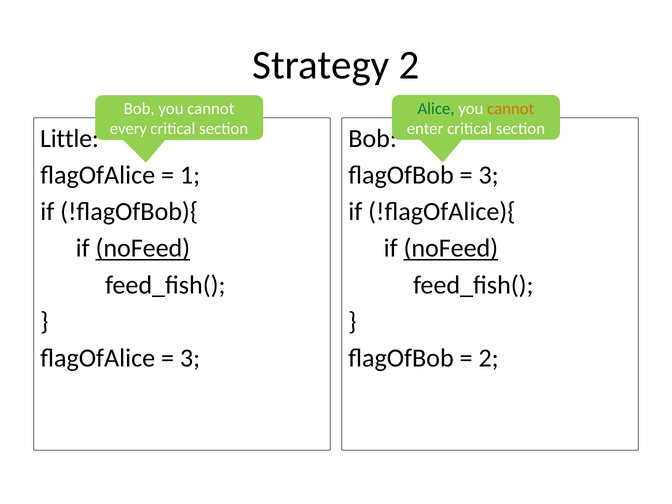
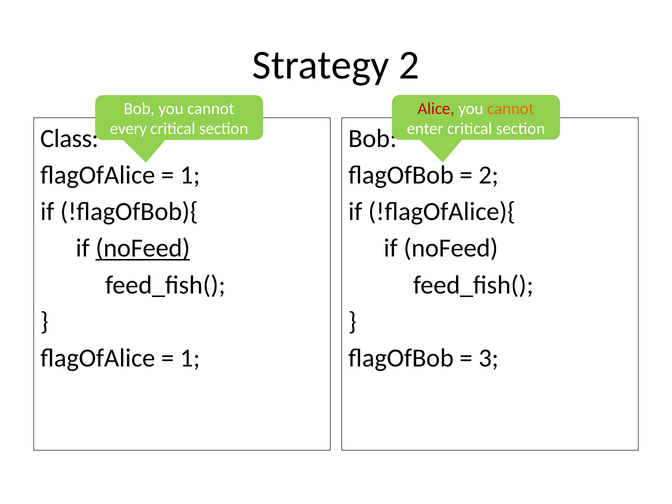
Alice colour: green -> red
Little: Little -> Class
3 at (489, 175): 3 -> 2
noFeed at (451, 248) underline: present -> none
3 at (190, 358): 3 -> 1
2 at (489, 358): 2 -> 3
